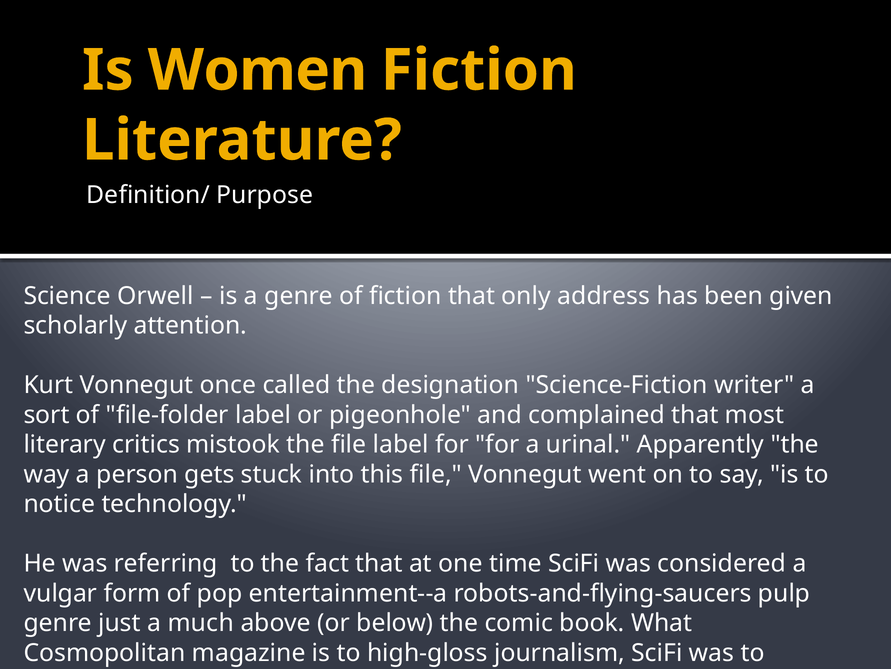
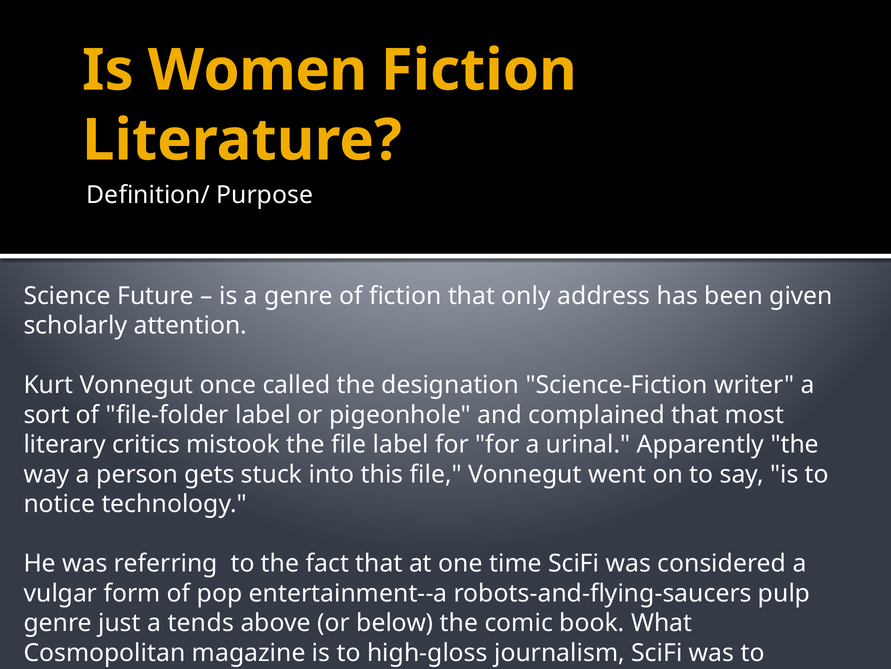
Orwell: Orwell -> Future
much: much -> tends
